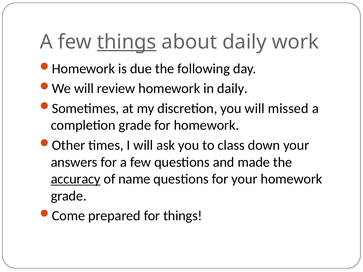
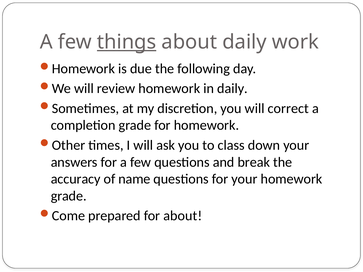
missed: missed -> correct
made: made -> break
accuracy underline: present -> none
for things: things -> about
